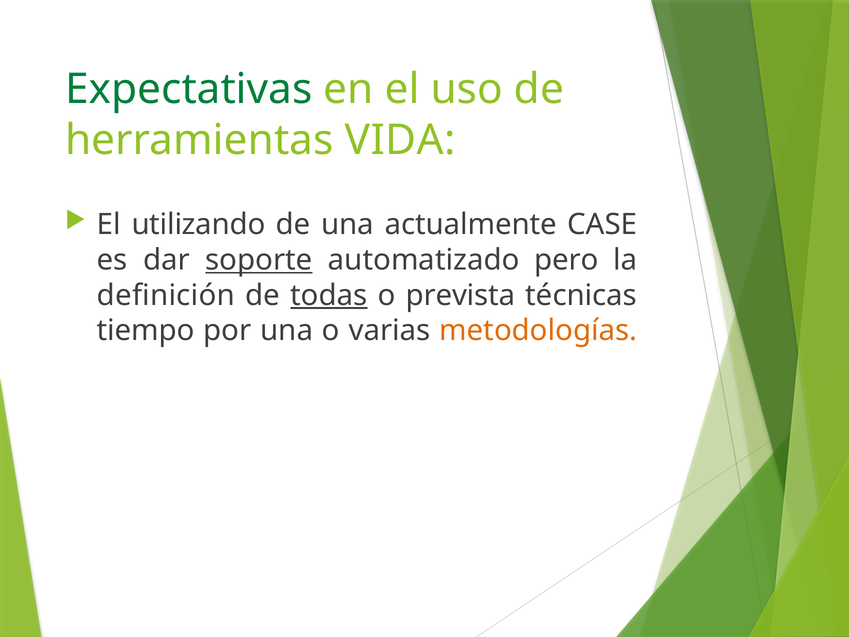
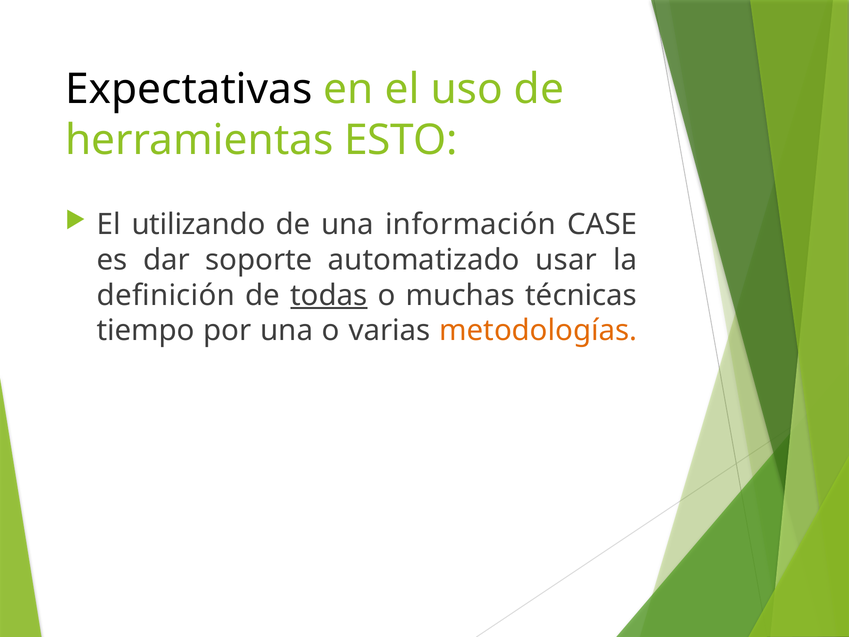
Expectativas colour: green -> black
VIDA: VIDA -> ESTO
actualmente: actualmente -> información
soporte underline: present -> none
pero: pero -> usar
prevista: prevista -> muchas
